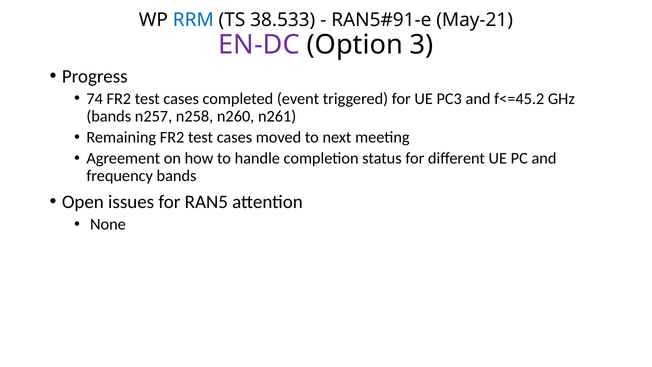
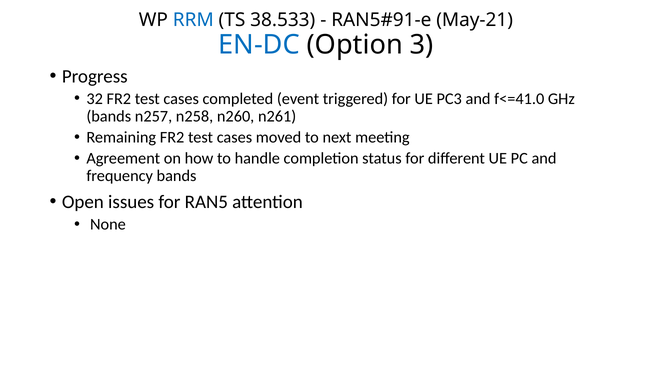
EN-DC colour: purple -> blue
74: 74 -> 32
f<=45.2: f<=45.2 -> f<=41.0
